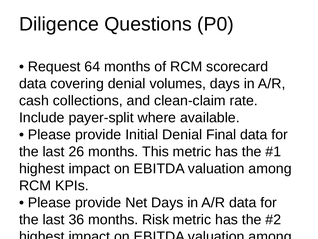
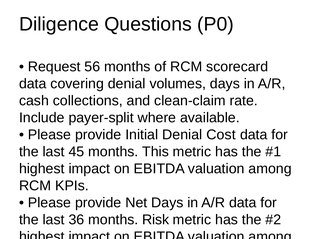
64: 64 -> 56
Denial Final: Final -> Cost
26: 26 -> 45
